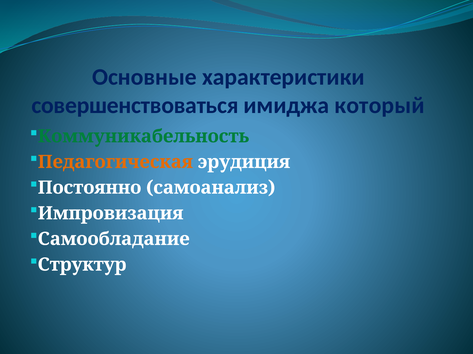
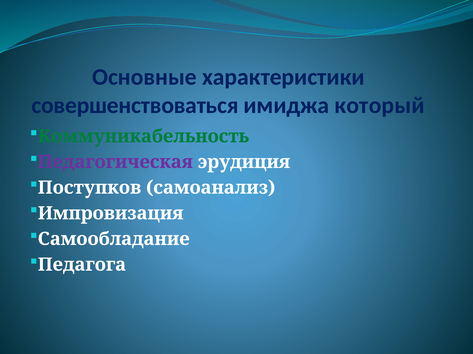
Педагогическая colour: orange -> purple
Постоянно: Постоянно -> Поступков
Структур: Структур -> Педагога
